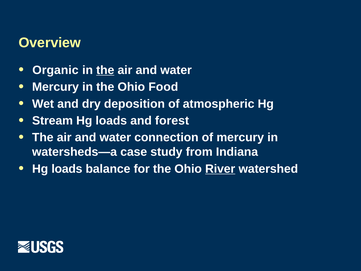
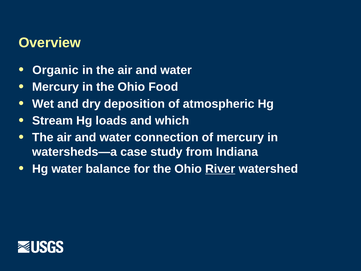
the at (105, 70) underline: present -> none
forest: forest -> which
loads at (67, 169): loads -> water
